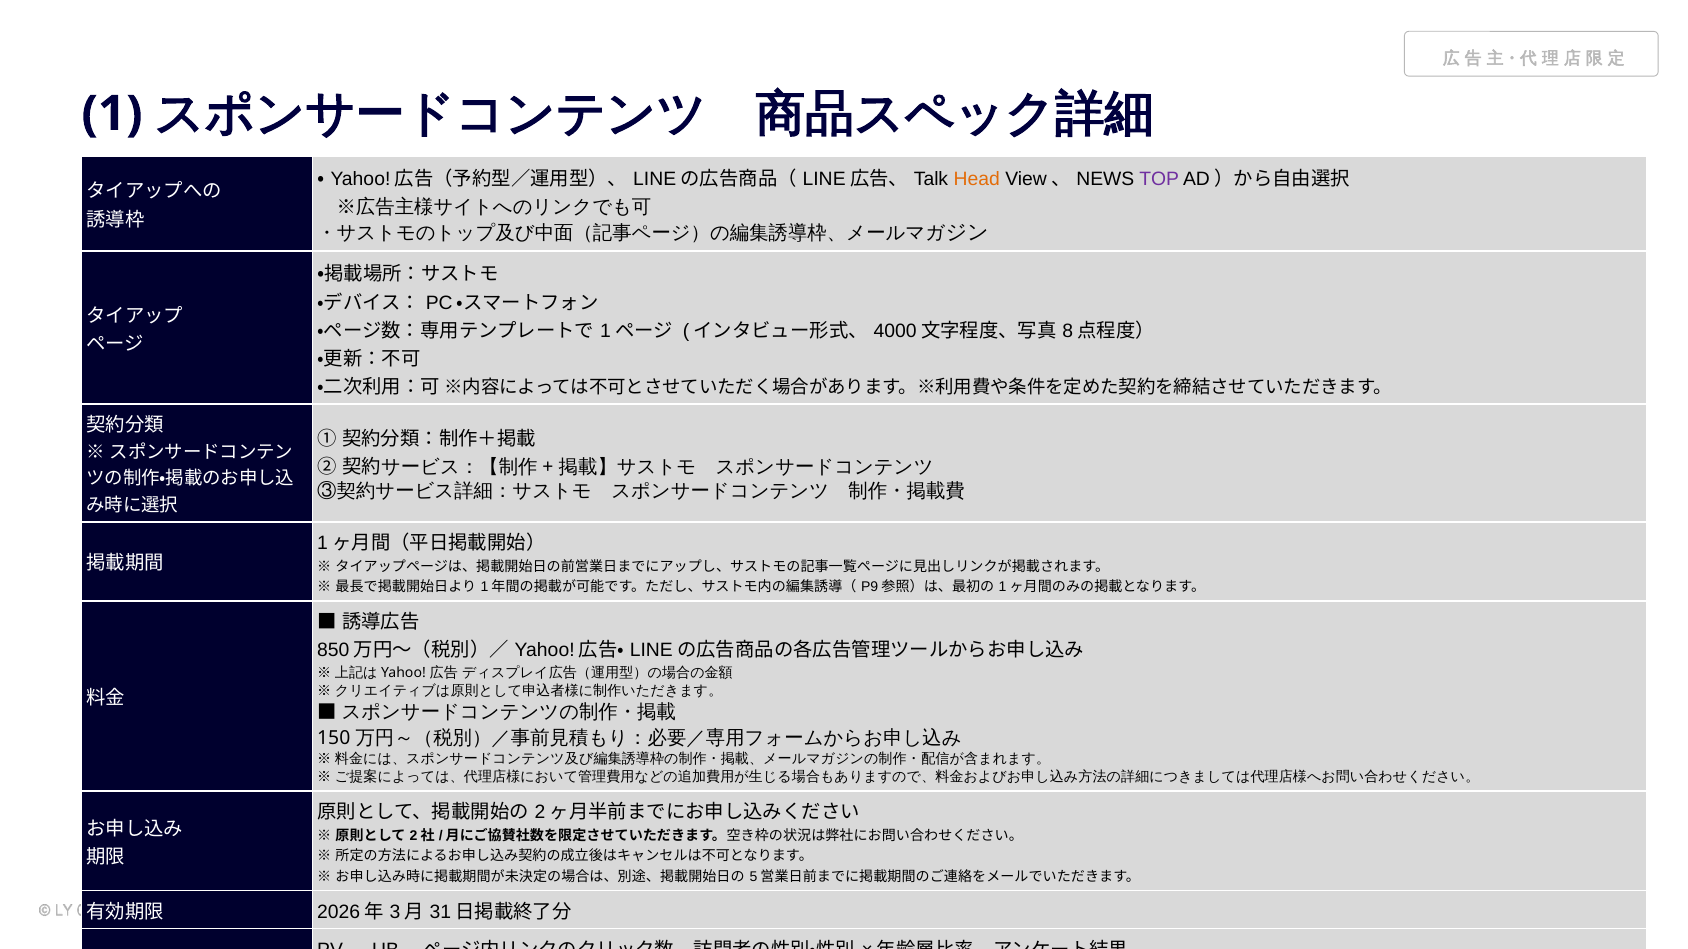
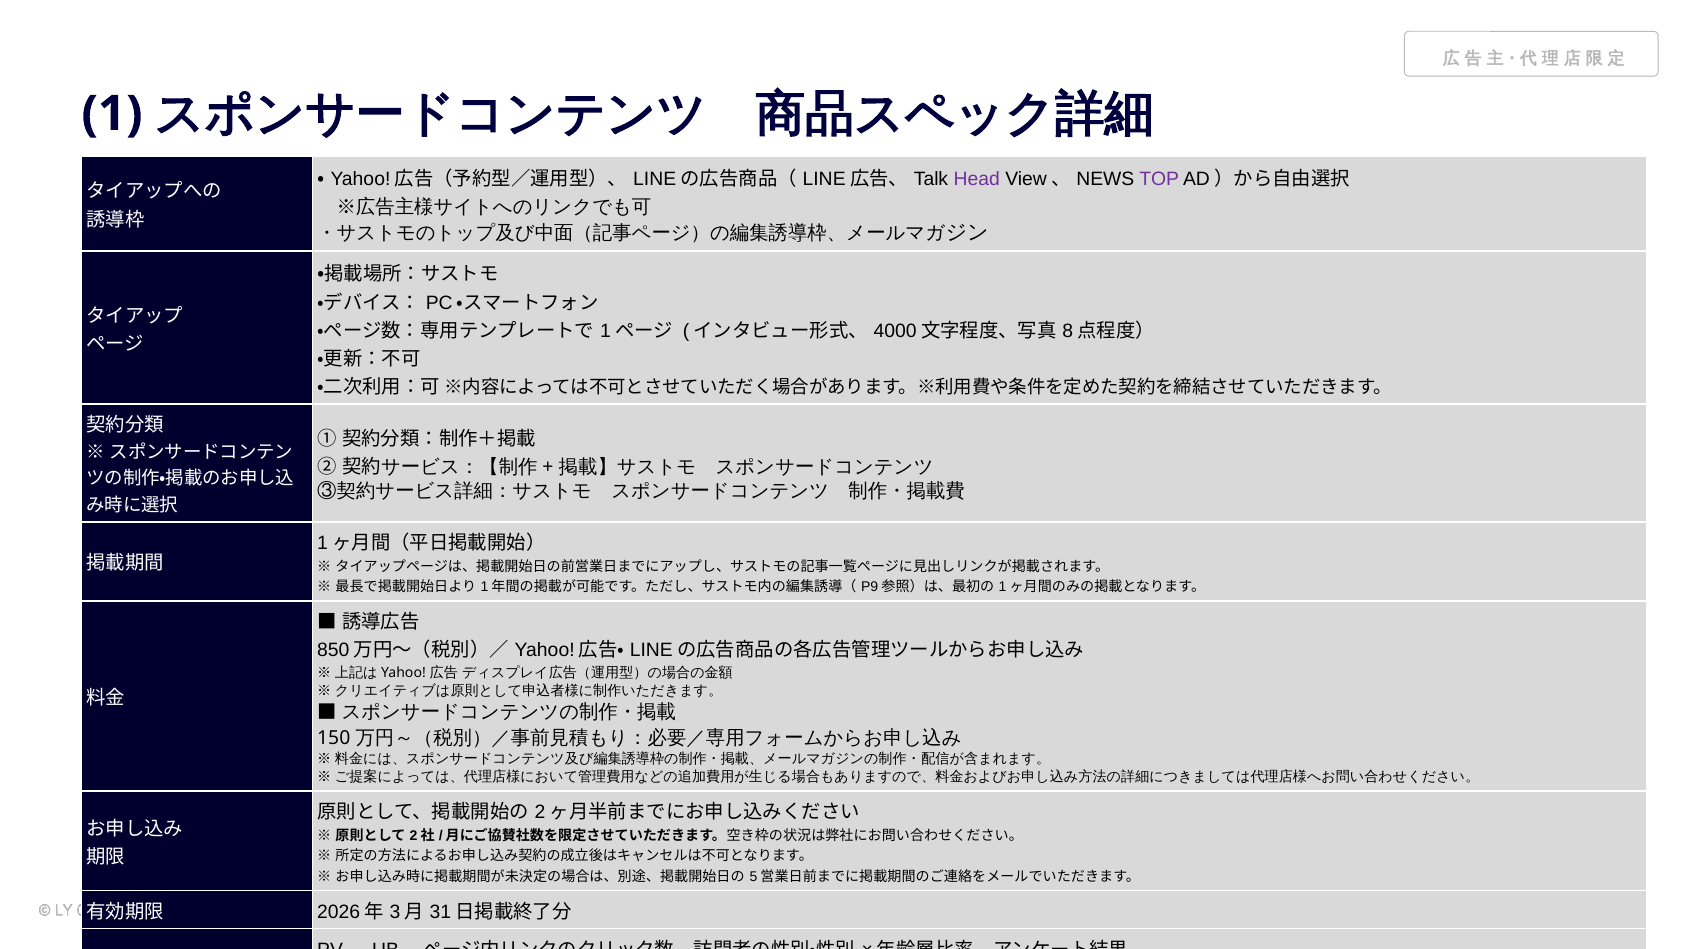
Head colour: orange -> purple
